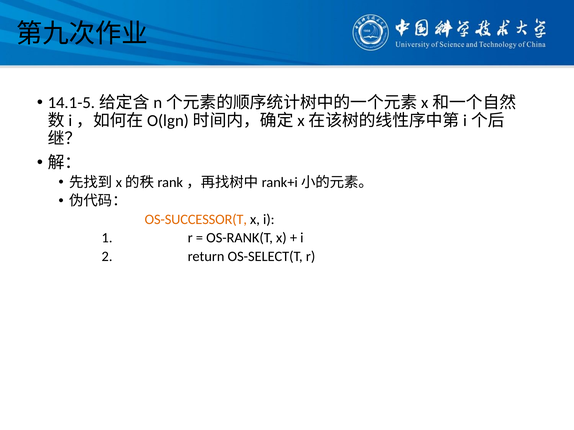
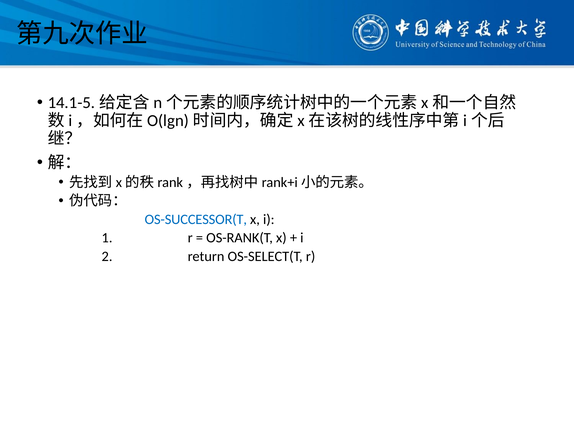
OS-SUCCESSOR(T colour: orange -> blue
